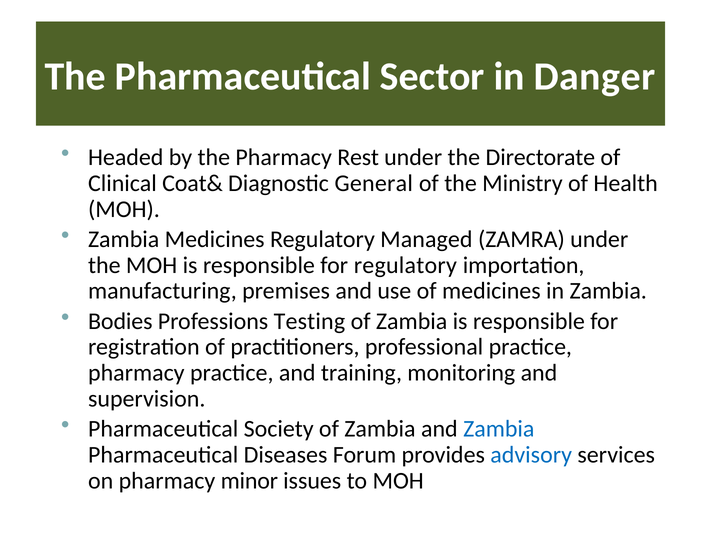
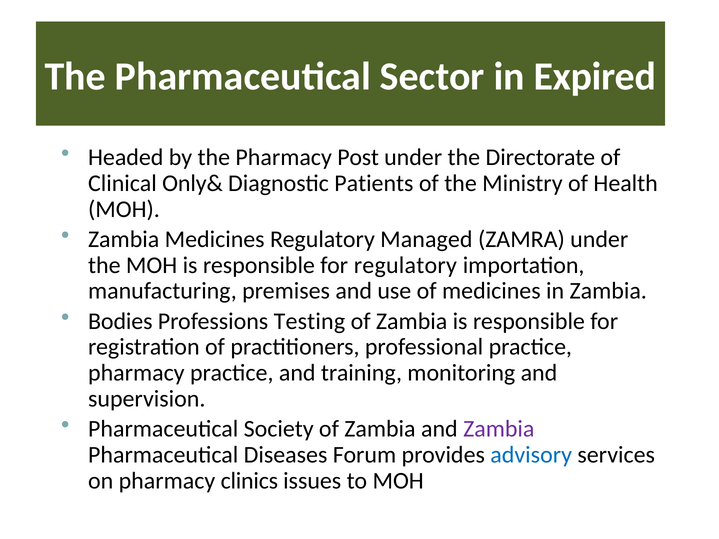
Danger: Danger -> Expired
Rest: Rest -> Post
Coat&: Coat& -> Only&
General: General -> Patients
Zambia at (499, 429) colour: blue -> purple
minor: minor -> clinics
